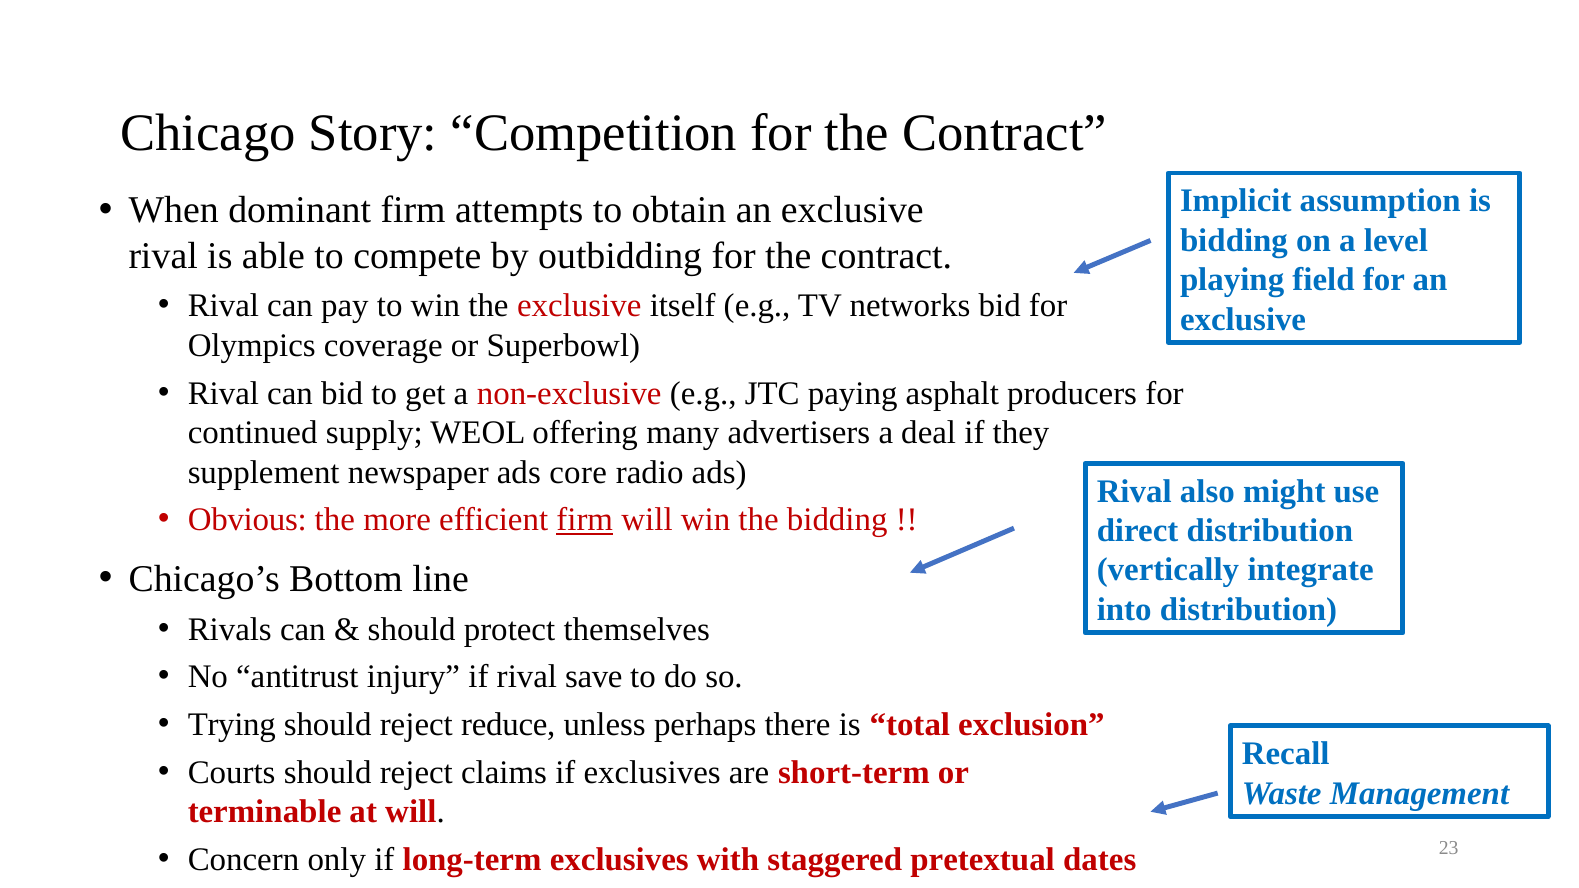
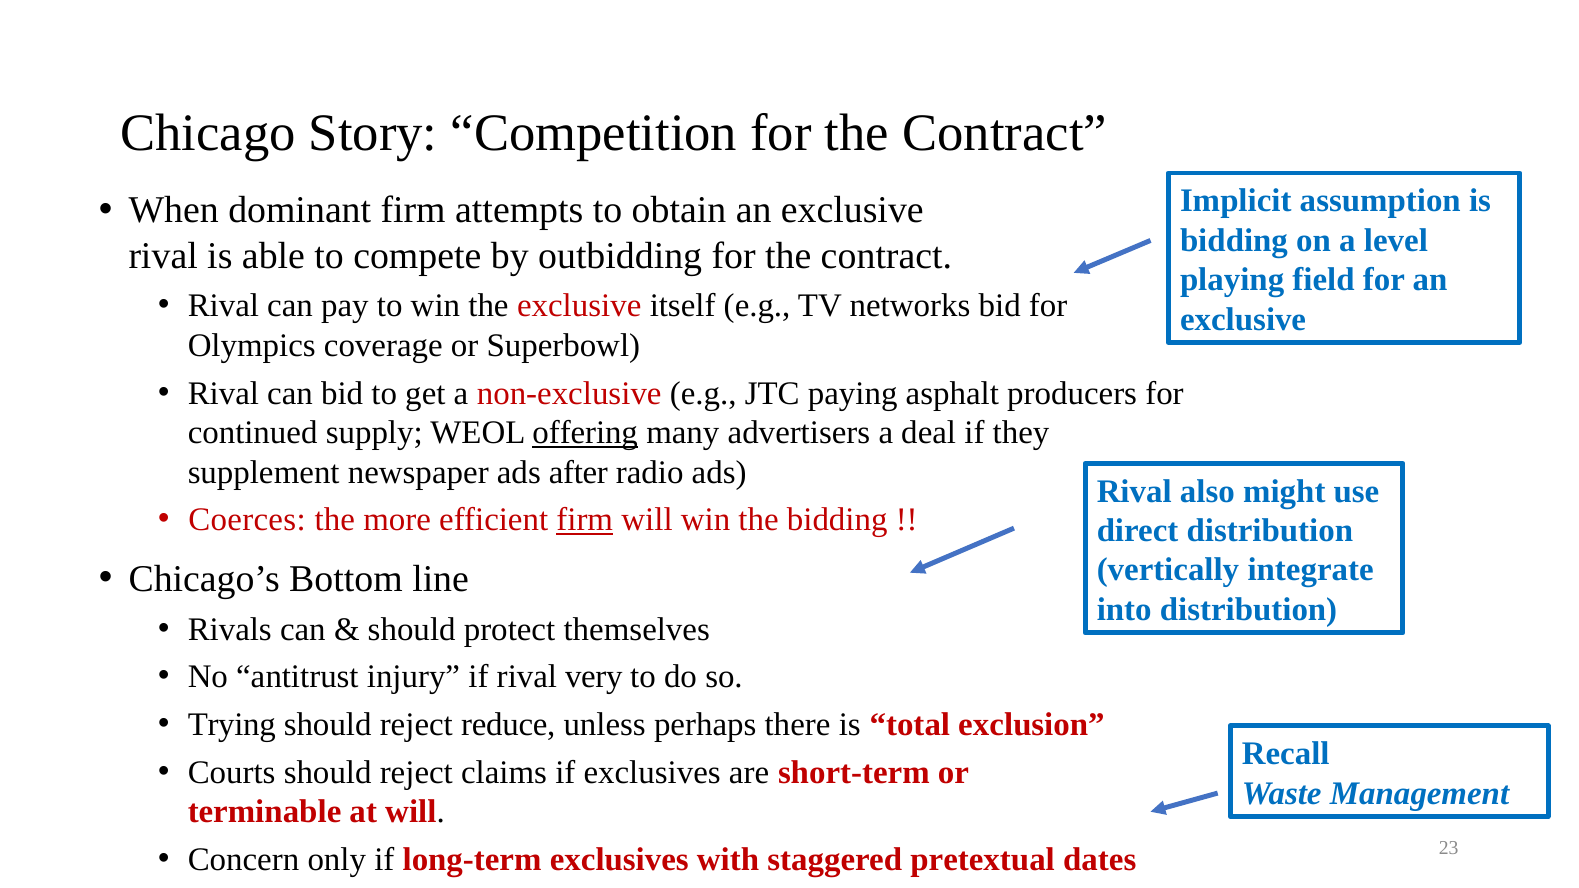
offering underline: none -> present
core: core -> after
Obvious: Obvious -> Coerces
save: save -> very
